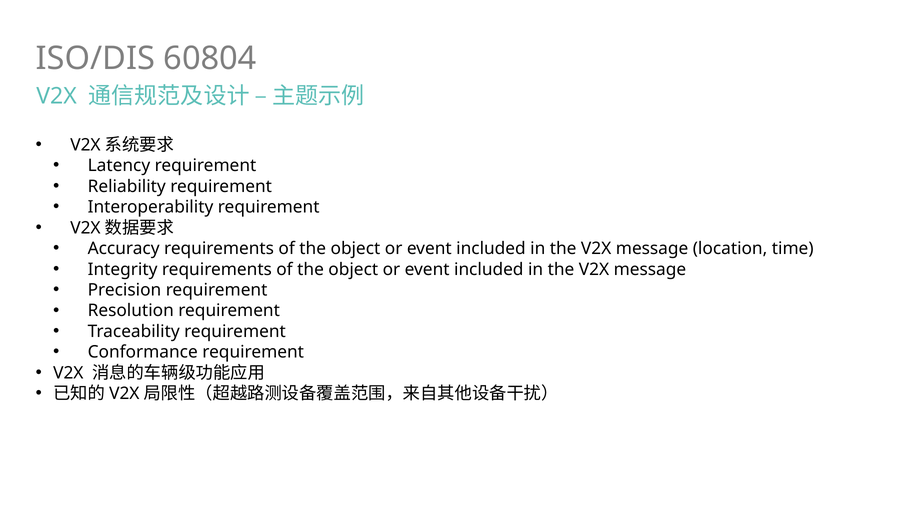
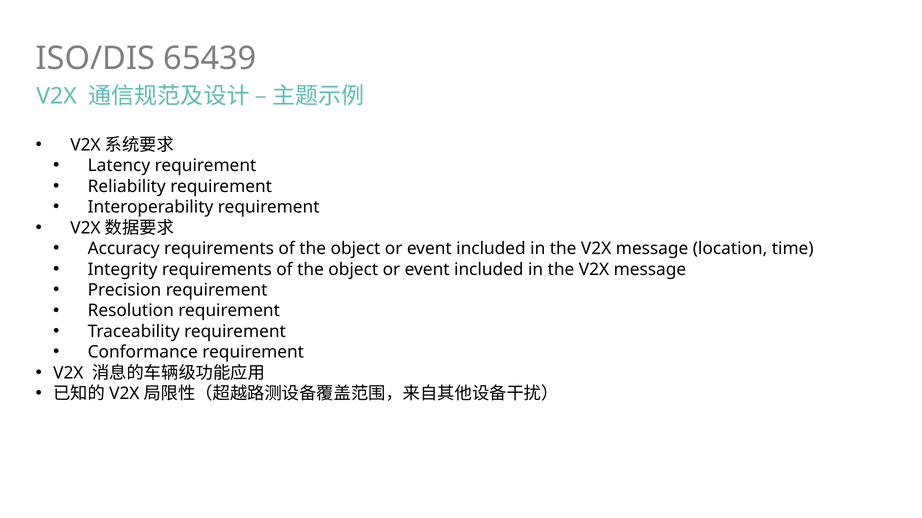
60804: 60804 -> 65439
